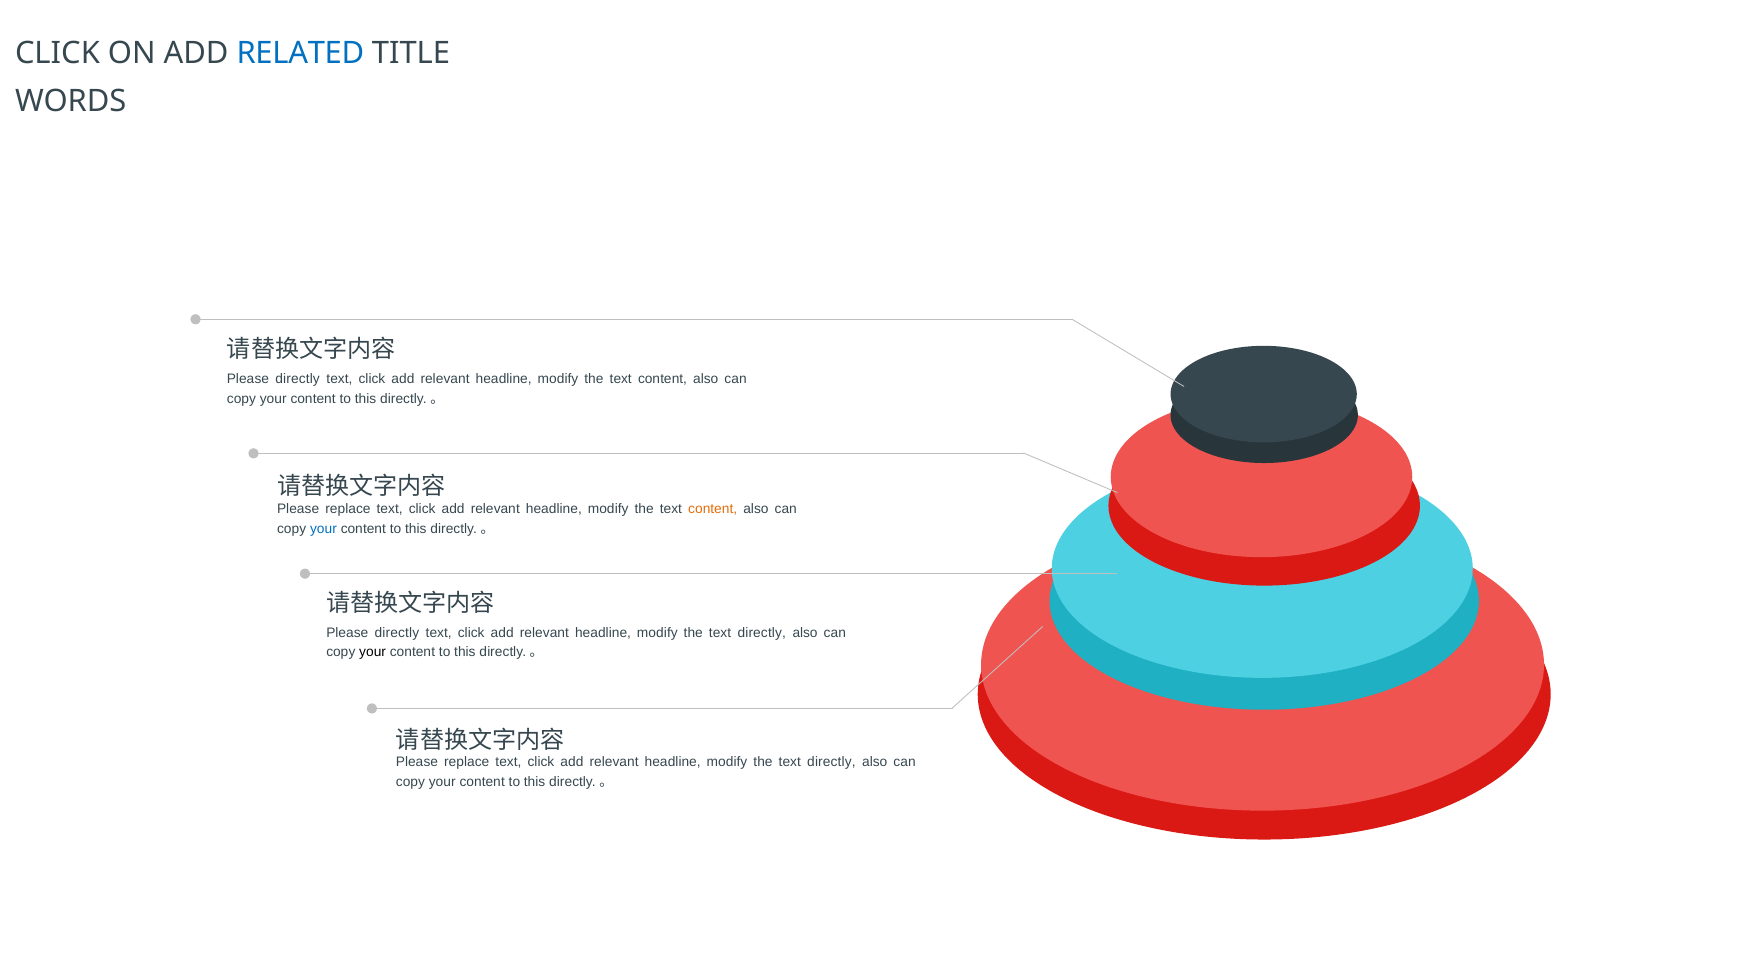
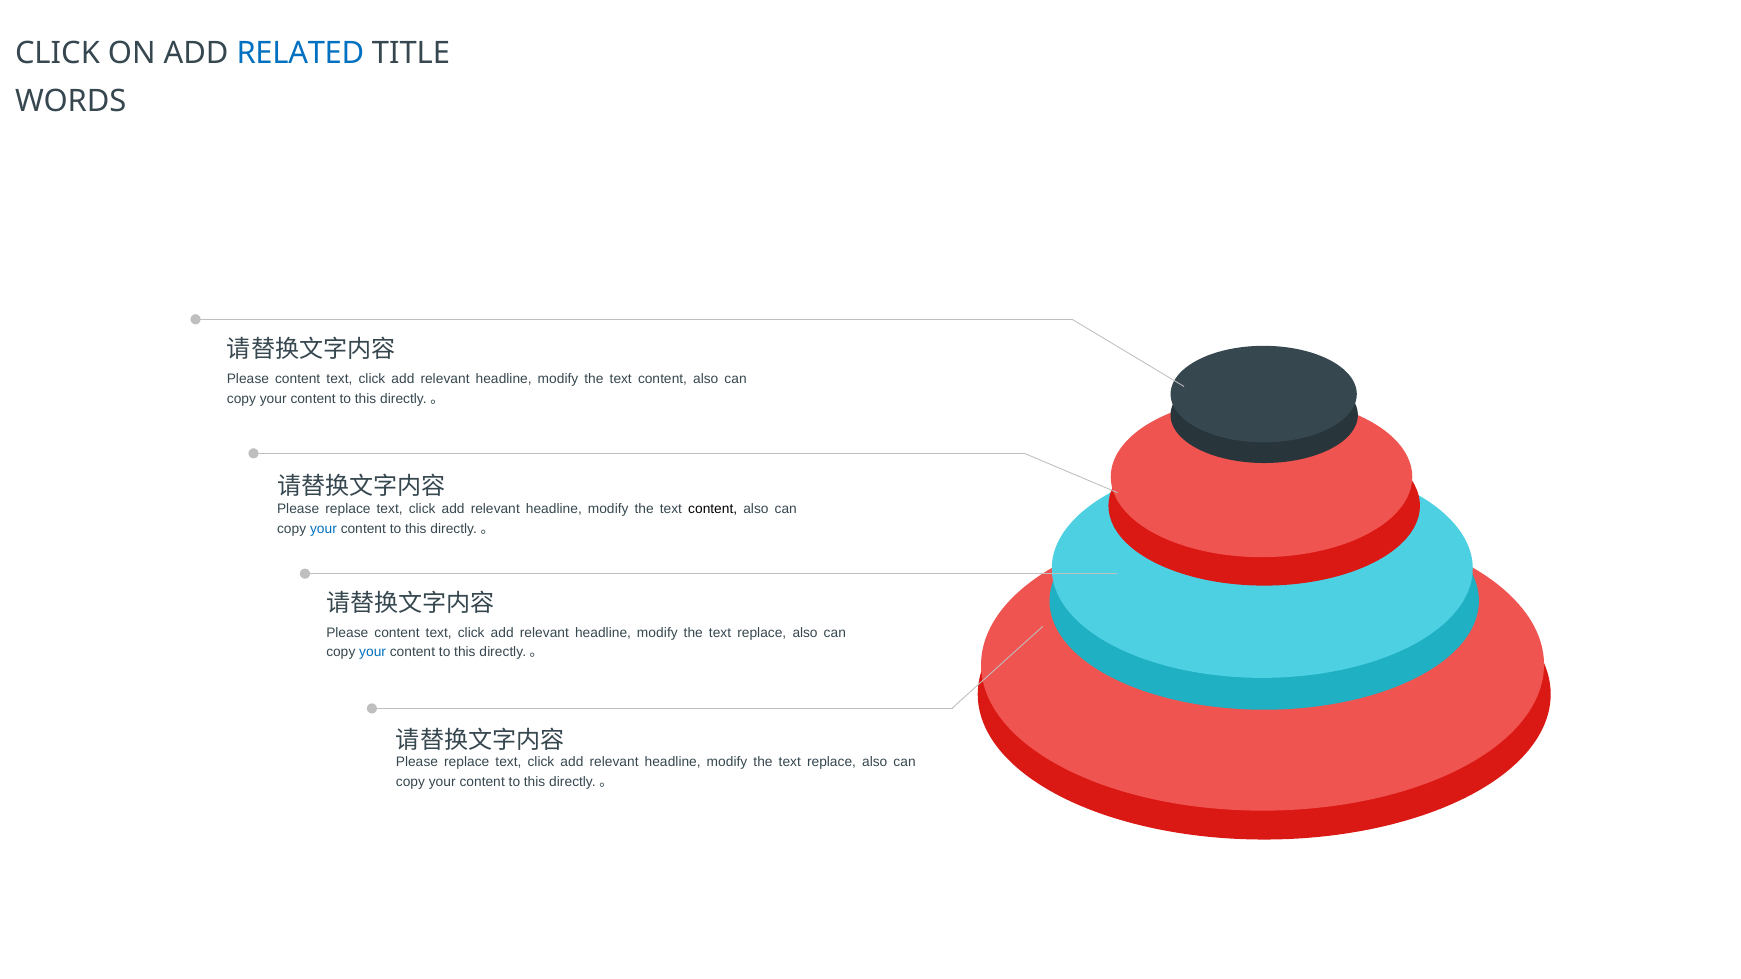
directly at (298, 379): directly -> content
content at (713, 509) colour: orange -> black
directly at (397, 633): directly -> content
directly at (762, 633): directly -> replace
your at (373, 652) colour: black -> blue
directly at (831, 762): directly -> replace
